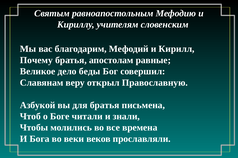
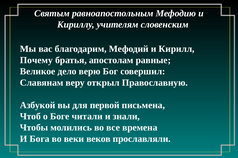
беды: беды -> верю
для братья: братья -> первой
